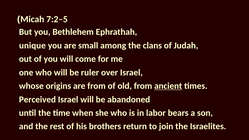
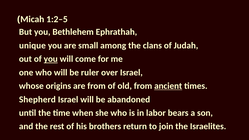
7:2–5: 7:2–5 -> 1:2–5
you at (51, 59) underline: none -> present
Perceived: Perceived -> Shepherd
